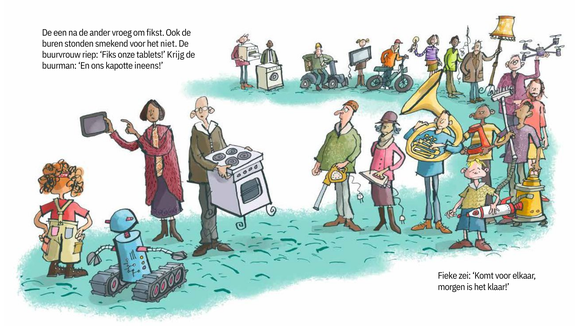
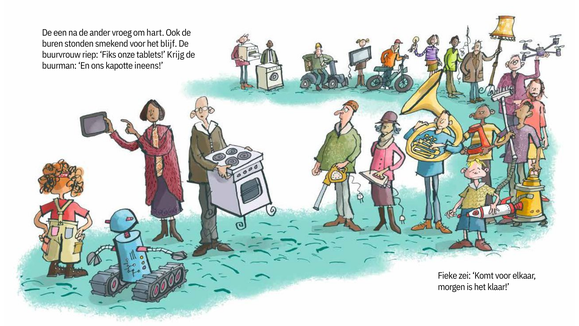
fikst: fikst -> hart
niet: niet -> blijf
